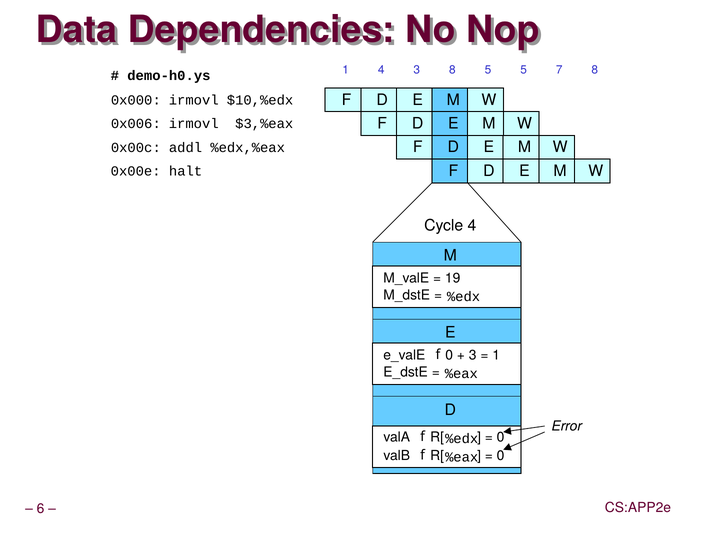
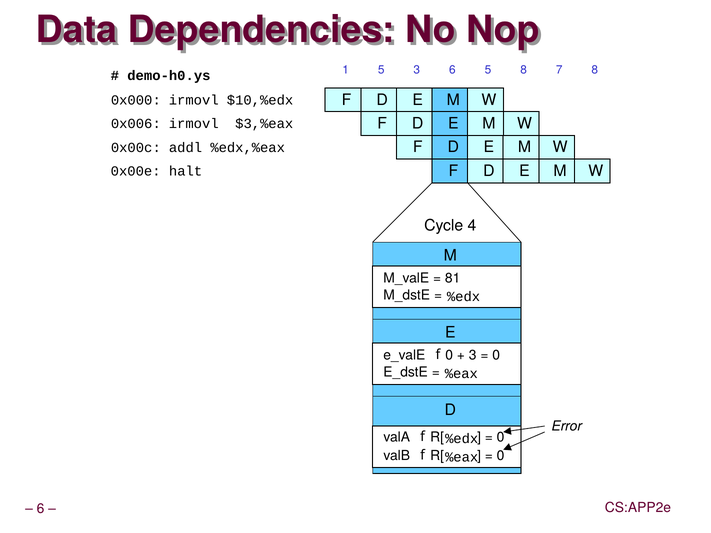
1 4: 4 -> 5
3 8: 8 -> 6
5 5: 5 -> 8
19: 19 -> 81
1 at (496, 355): 1 -> 0
